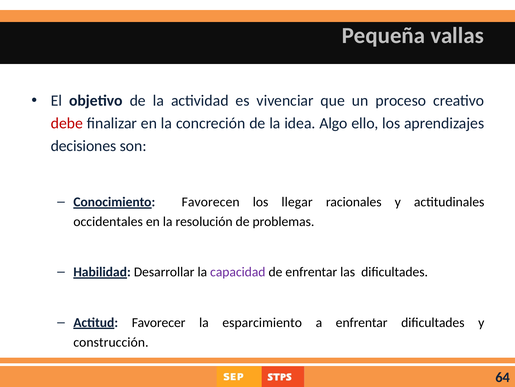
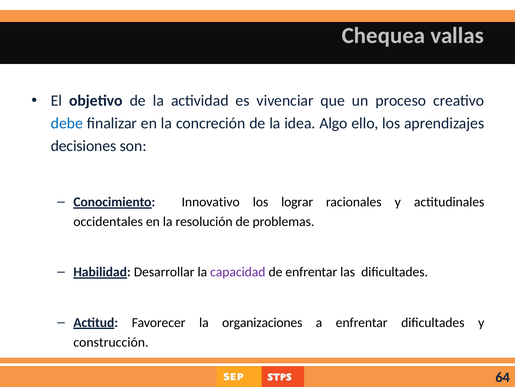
Pequeña: Pequeña -> Chequea
debe colour: red -> blue
Favorecen: Favorecen -> Innovativo
llegar: llegar -> lograr
esparcimiento: esparcimiento -> organizaciones
